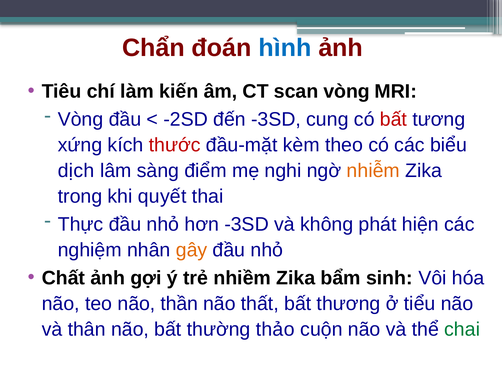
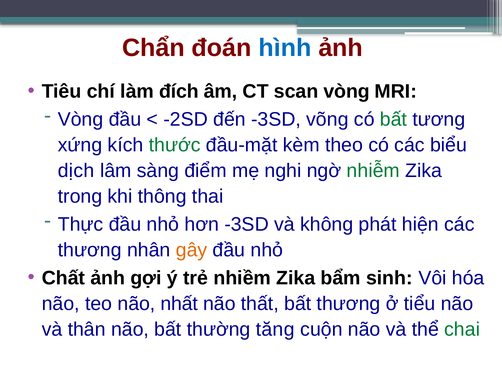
kiến: kiến -> đích
cung: cung -> võng
bất at (393, 119) colour: red -> green
thước colour: red -> green
nhiễm colour: orange -> green
quyết: quyết -> thông
nghiệm at (90, 250): nghiệm -> thương
thần: thần -> nhất
thảo: thảo -> tăng
